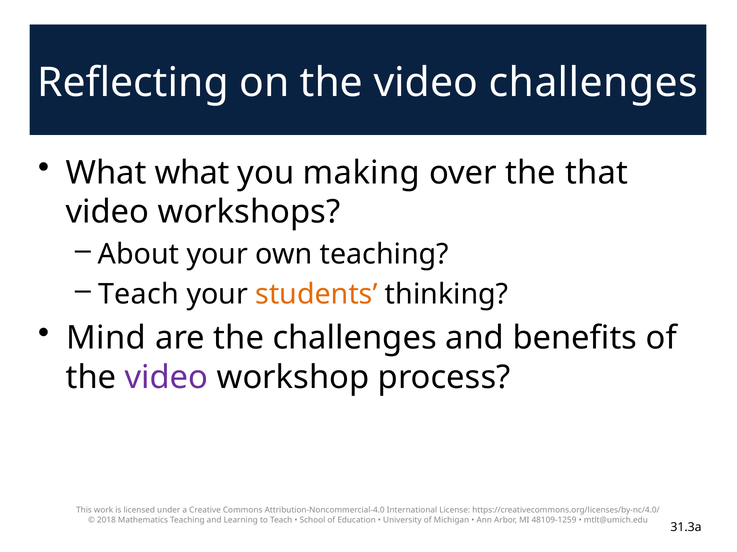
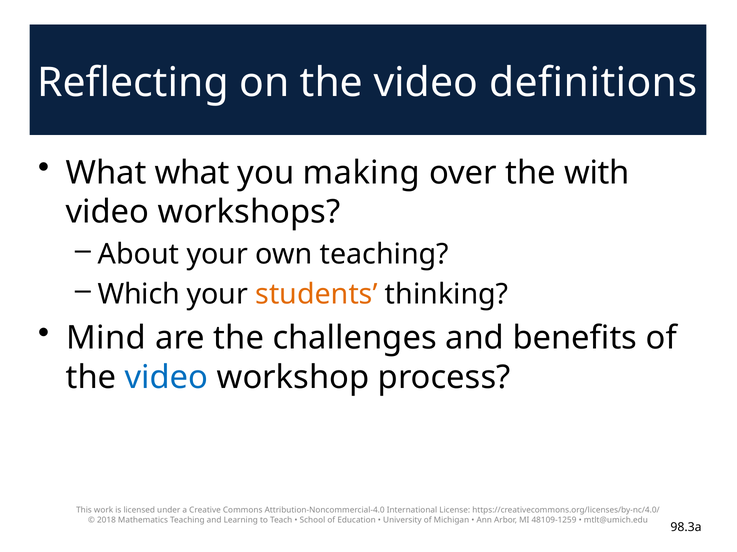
video challenges: challenges -> definitions
that: that -> with
Teach at (138, 295): Teach -> Which
video at (166, 378) colour: purple -> blue
31.3a: 31.3a -> 98.3a
